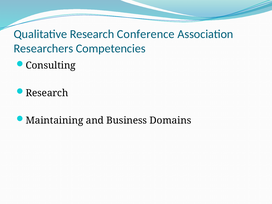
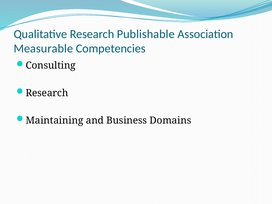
Conference: Conference -> Publishable
Researchers: Researchers -> Measurable
